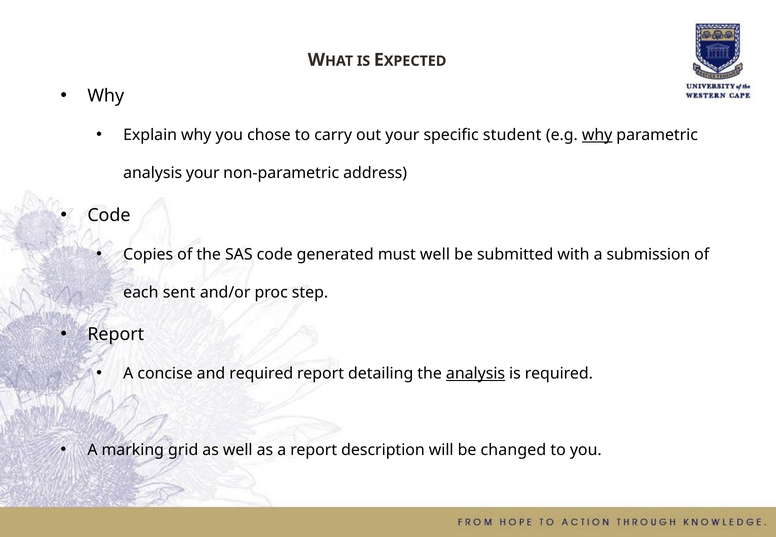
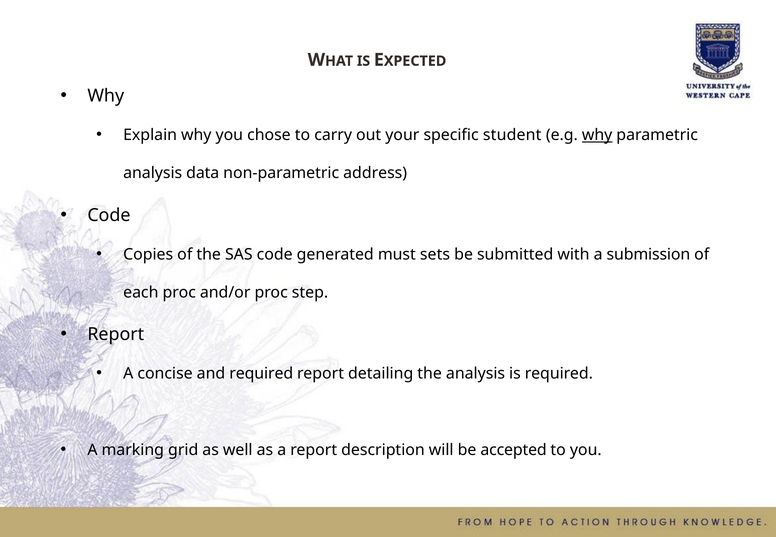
analysis your: your -> data
must well: well -> sets
each sent: sent -> proc
analysis at (476, 374) underline: present -> none
changed: changed -> accepted
